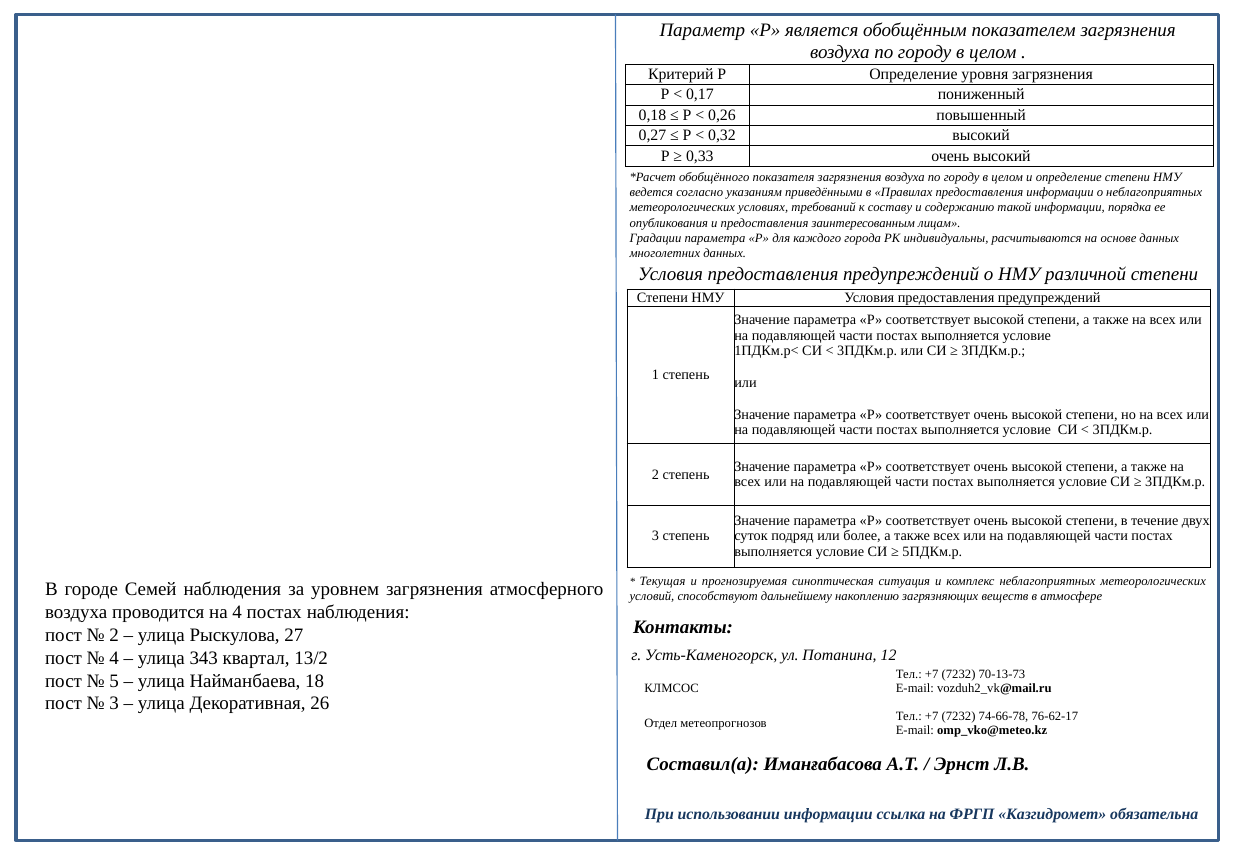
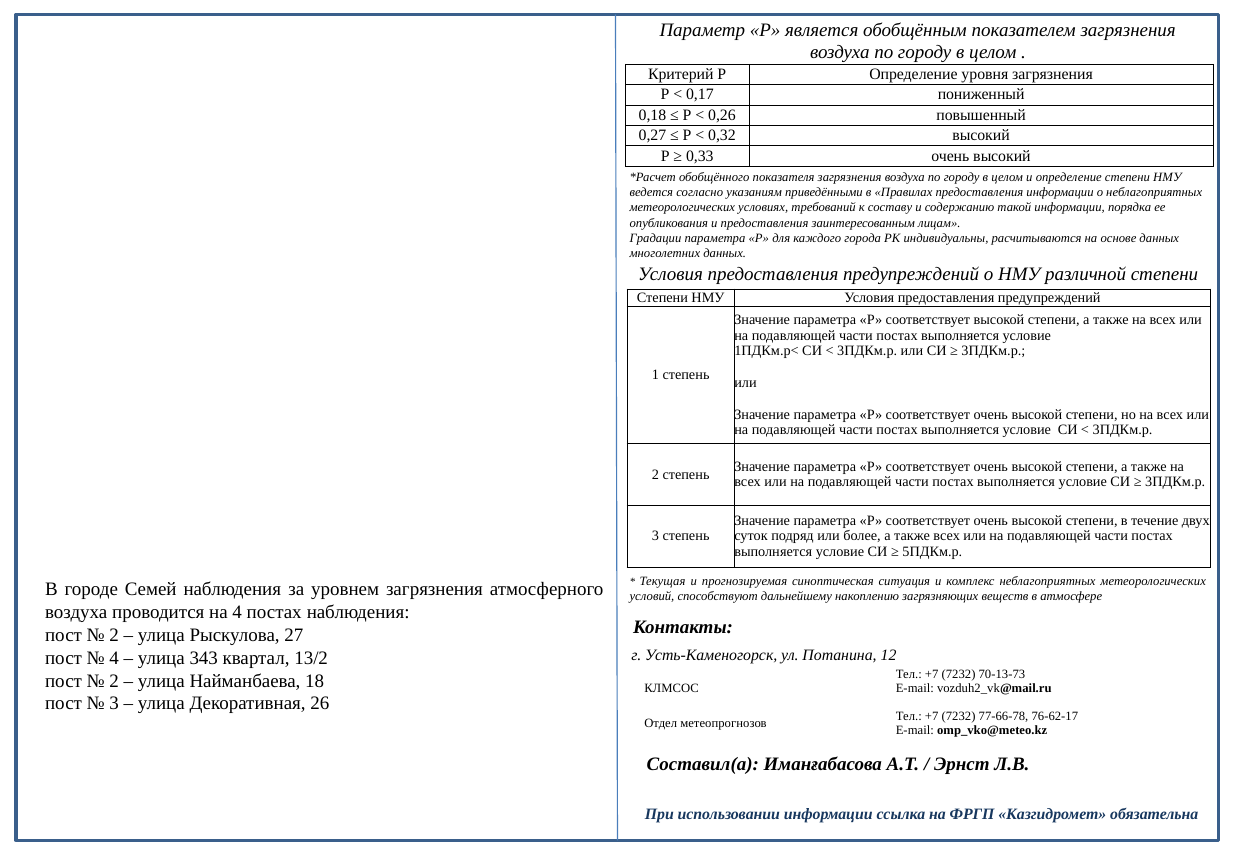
5 at (114, 681): 5 -> 2
74-66-78: 74-66-78 -> 77-66-78
